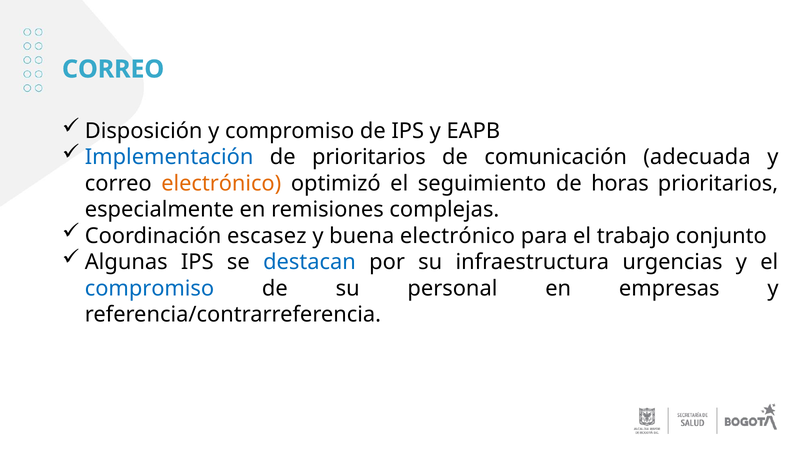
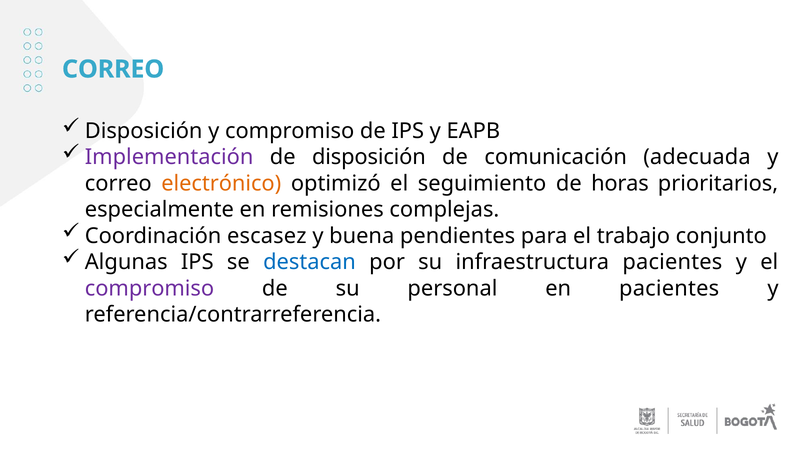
Implementación colour: blue -> purple
de prioritarios: prioritarios -> disposición
buena electrónico: electrónico -> pendientes
infraestructura urgencias: urgencias -> pacientes
compromiso at (149, 288) colour: blue -> purple
en empresas: empresas -> pacientes
